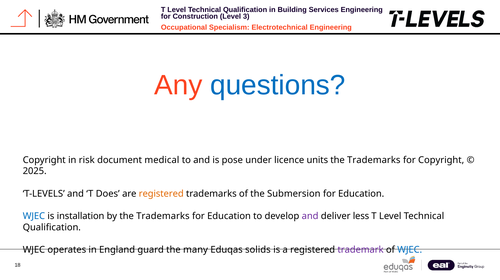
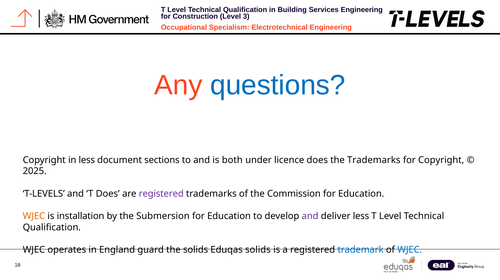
in risk: risk -> less
medical: medical -> sections
pose: pose -> both
licence units: units -> does
registered at (161, 193) colour: orange -> purple
Submersion: Submersion -> Commission
WJEC at (34, 216) colour: blue -> orange
by the Trademarks: Trademarks -> Submersion
the many: many -> solids
trademark colour: purple -> blue
